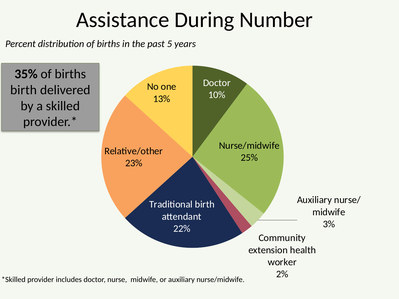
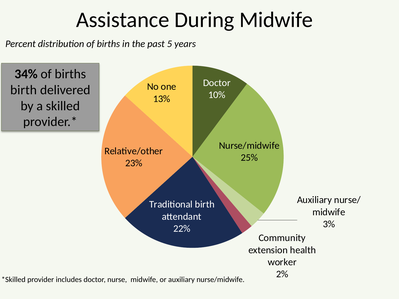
During Number: Number -> Midwife
35%: 35% -> 34%
